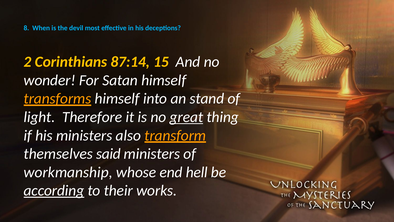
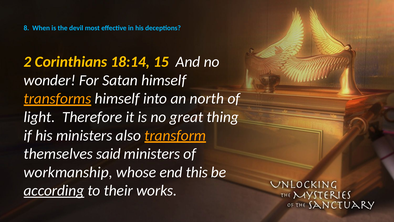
87:14: 87:14 -> 18:14
stand: stand -> north
great underline: present -> none
hell: hell -> this
